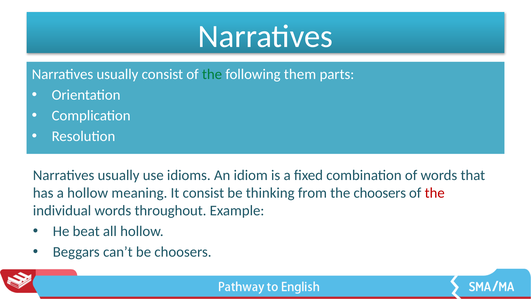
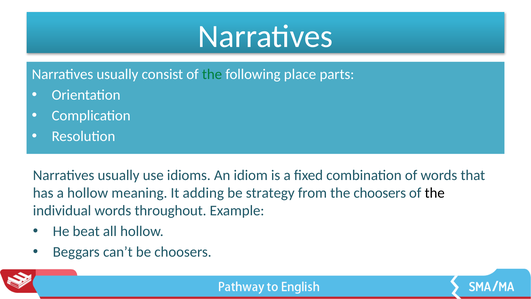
them: them -> place
It consist: consist -> adding
thinking: thinking -> strategy
the at (435, 193) colour: red -> black
